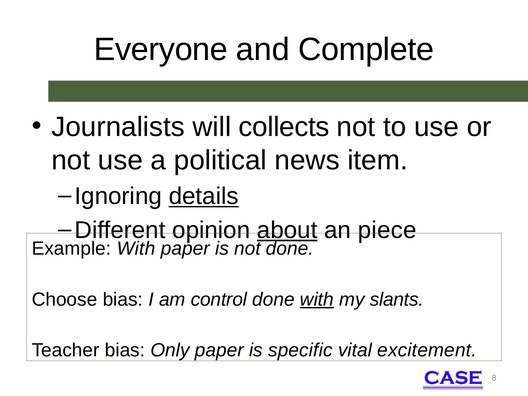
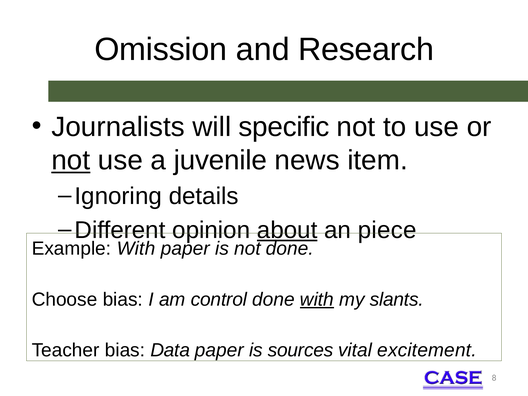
Everyone: Everyone -> Omission
Complete: Complete -> Research
collects: collects -> specific
not at (71, 160) underline: none -> present
political: political -> juvenile
details underline: present -> none
Only: Only -> Data
specific: specific -> sources
